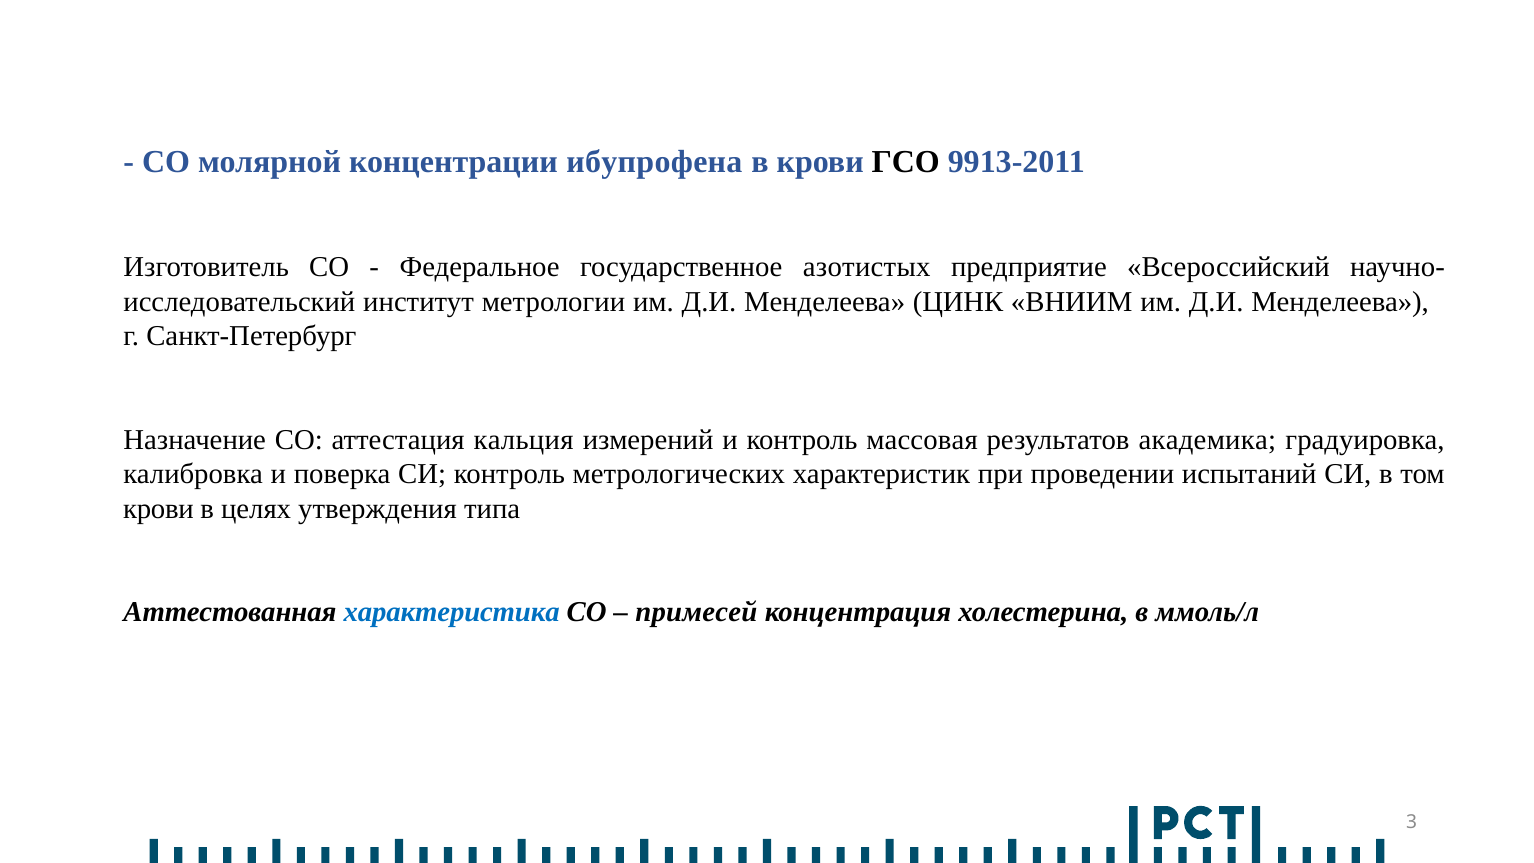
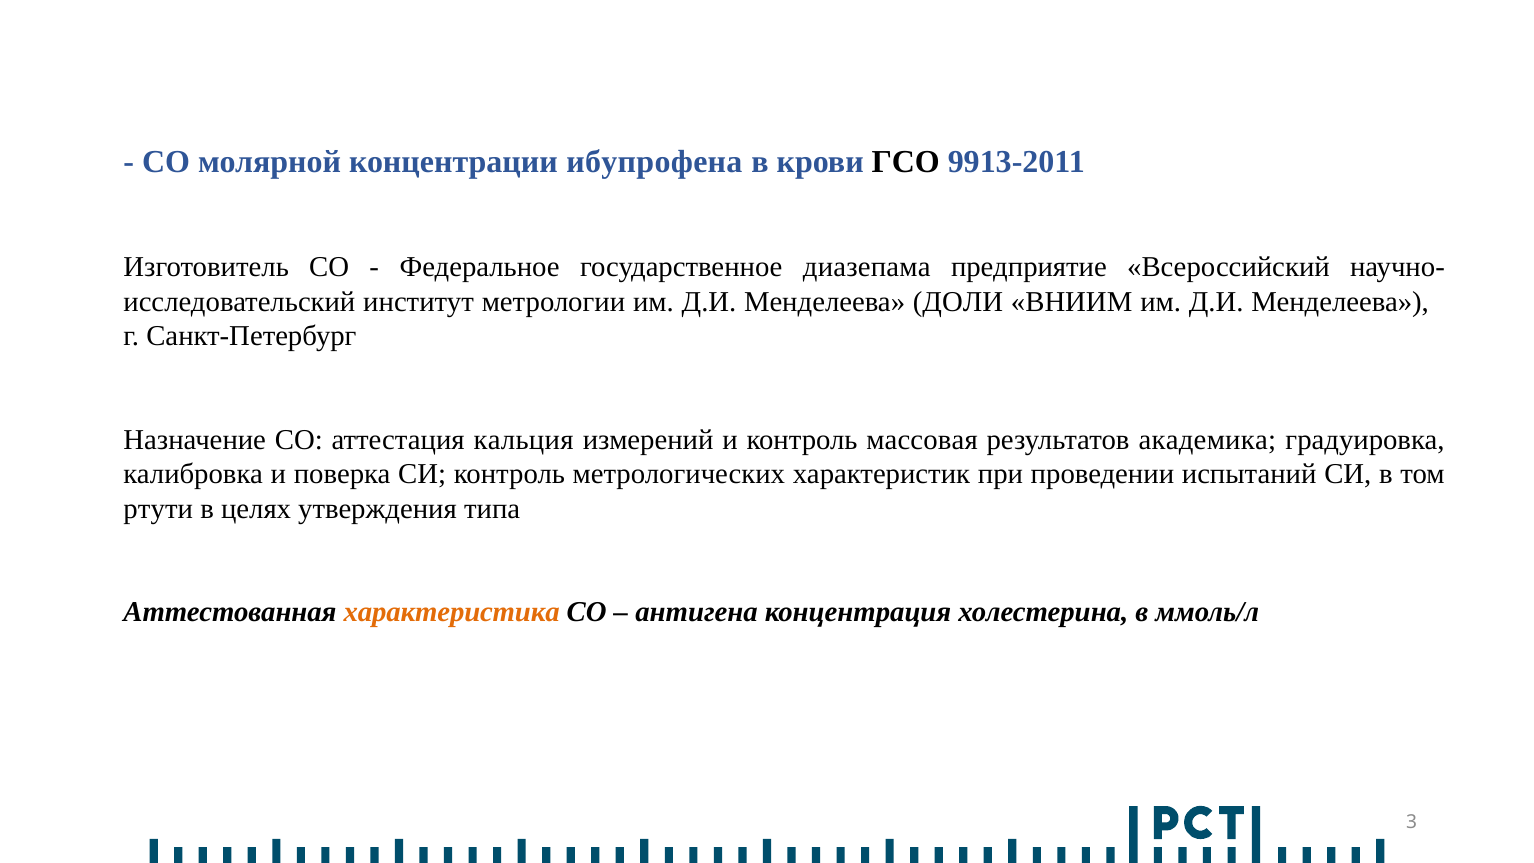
азотистых: азотистых -> диазепама
ЦИНК: ЦИНК -> ДОЛИ
крови at (158, 509): крови -> ртути
характеристика colour: blue -> orange
примесей: примесей -> антигена
